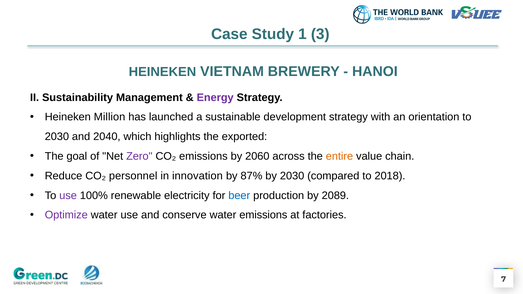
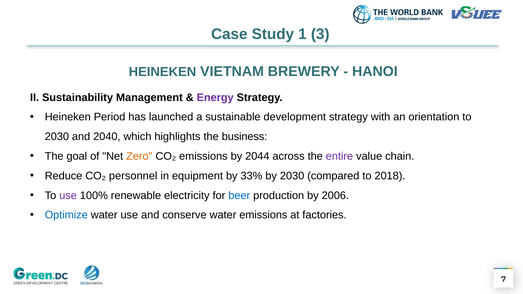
Million: Million -> Period
exported: exported -> business
Zero colour: purple -> orange
2060: 2060 -> 2044
entire colour: orange -> purple
innovation: innovation -> equipment
87%: 87% -> 33%
2089: 2089 -> 2006
Optimize colour: purple -> blue
